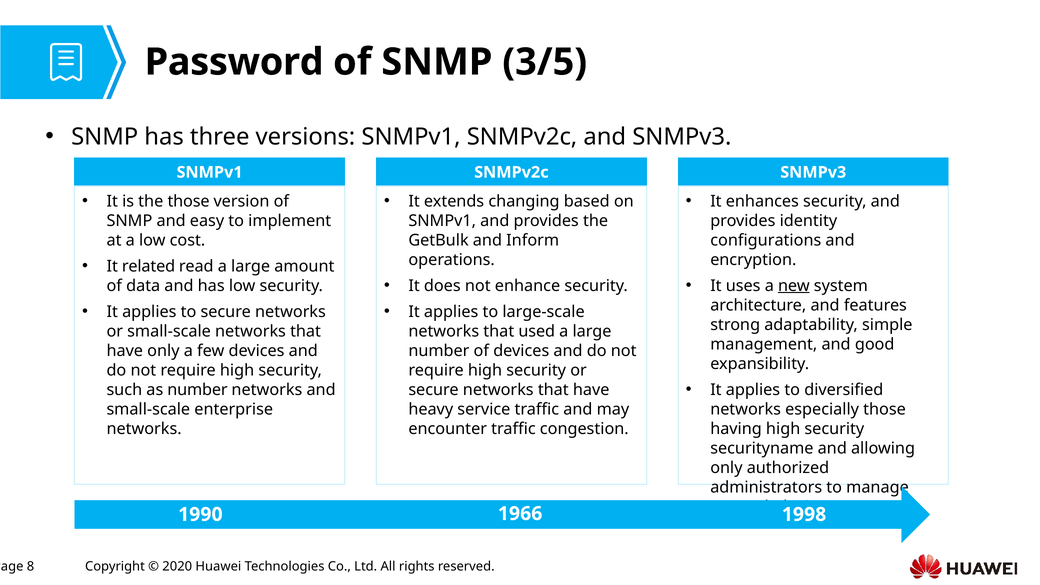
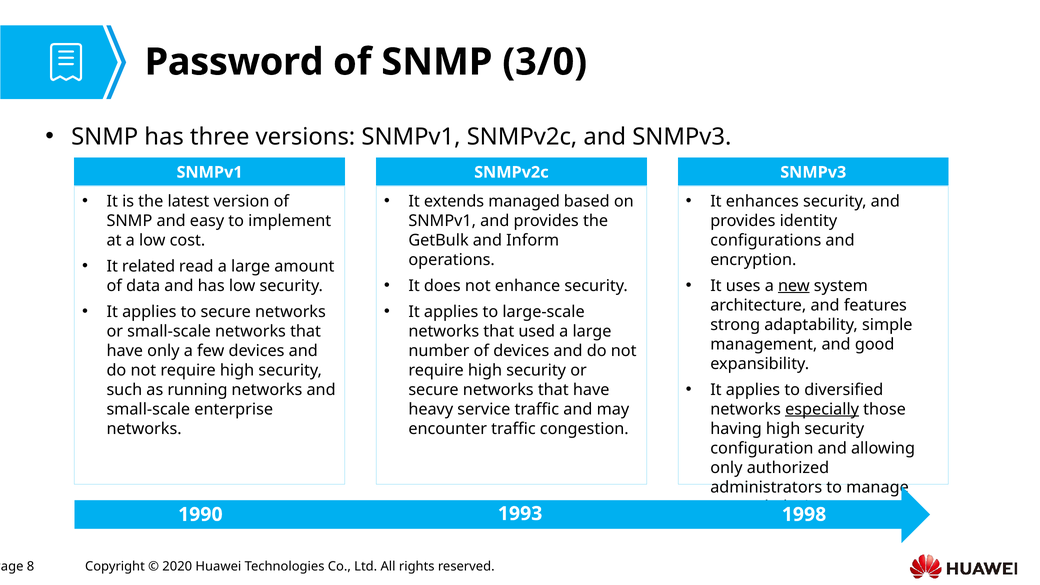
3/5: 3/5 -> 3/0
the those: those -> latest
changing: changing -> managed
as number: number -> running
especially underline: none -> present
securityname: securityname -> configuration
1966: 1966 -> 1993
